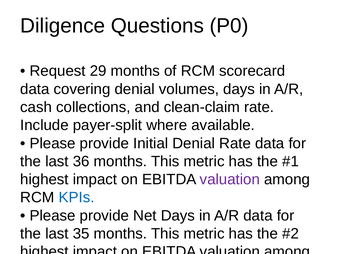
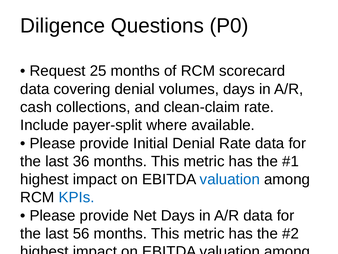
29: 29 -> 25
valuation at (230, 179) colour: purple -> blue
35: 35 -> 56
